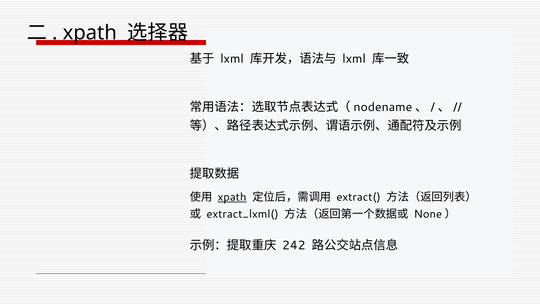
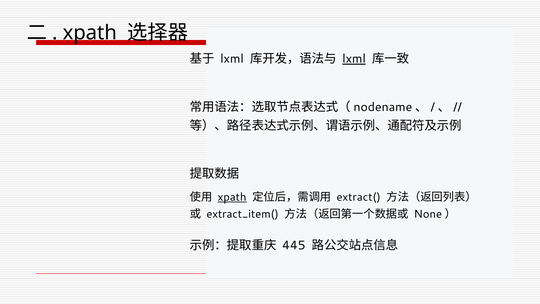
lxml at (354, 59) underline: none -> present
extract_lxml(: extract_lxml( -> extract_item(
242: 242 -> 445
